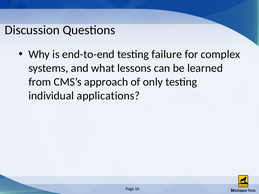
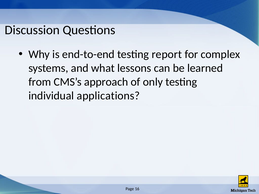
failure: failure -> report
